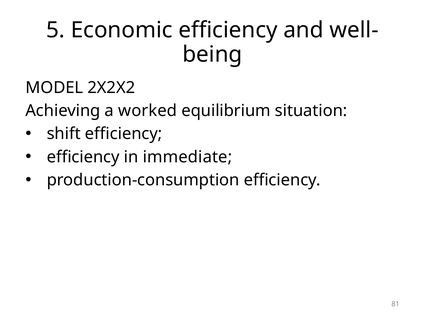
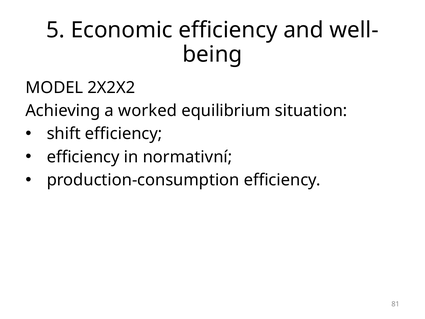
immediate: immediate -> normativní
